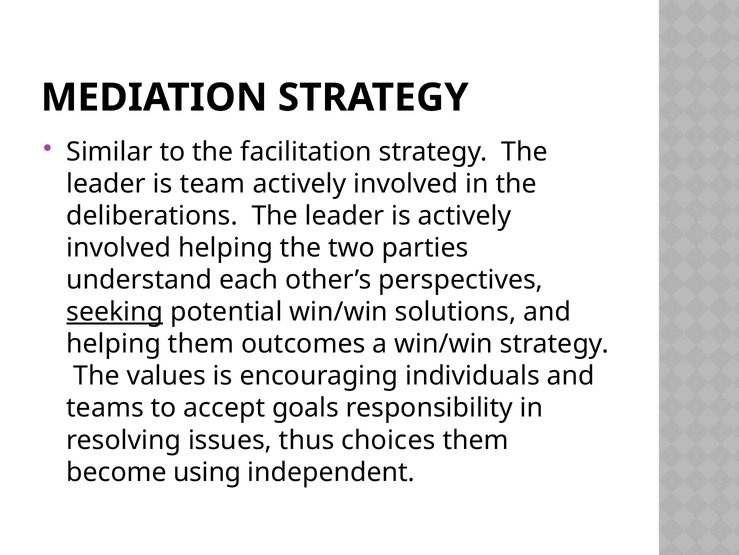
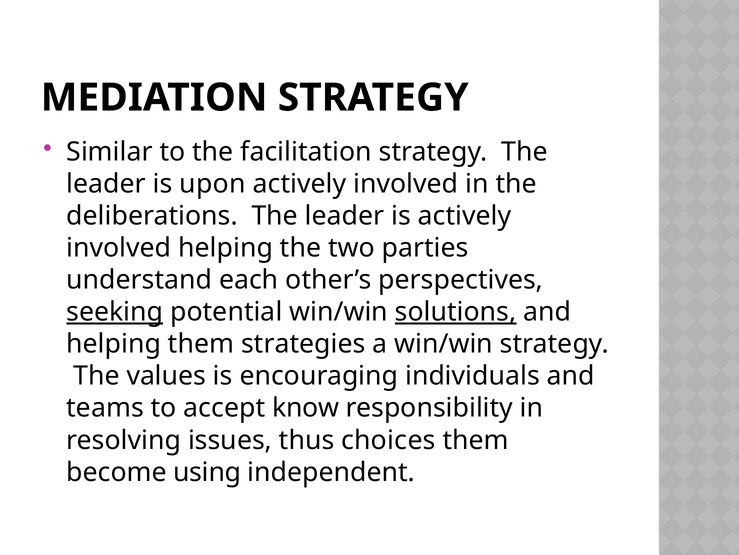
team: team -> upon
solutions underline: none -> present
outcomes: outcomes -> strategies
goals: goals -> know
